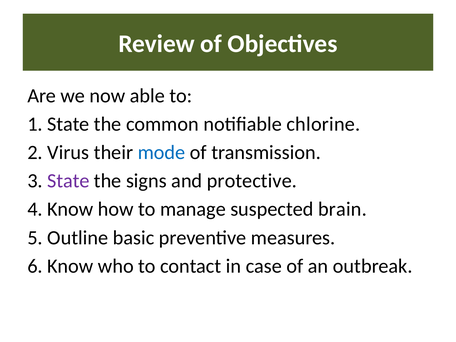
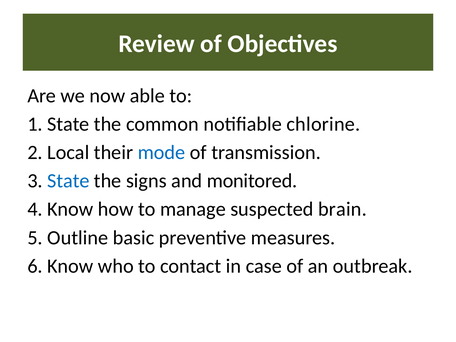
Virus: Virus -> Local
State at (68, 181) colour: purple -> blue
protective: protective -> monitored
